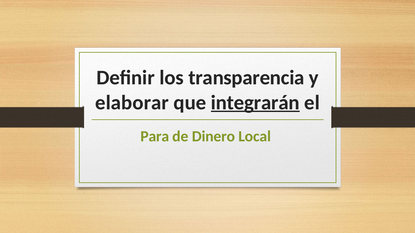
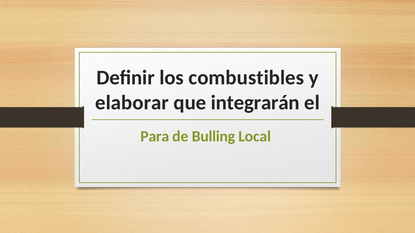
transparencia: transparencia -> combustibles
integrarán underline: present -> none
Dinero: Dinero -> Bulling
